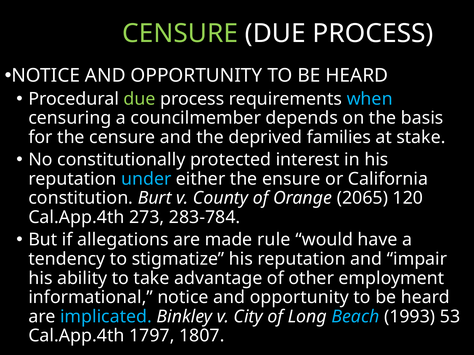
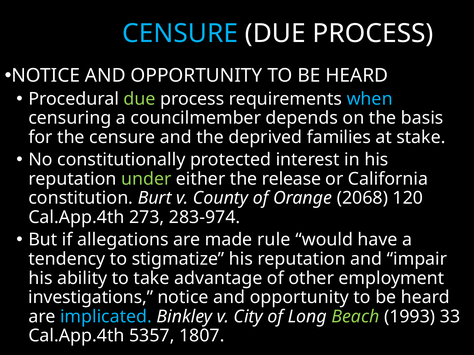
CENSURE at (180, 33) colour: light green -> light blue
under colour: light blue -> light green
ensure: ensure -> release
2065: 2065 -> 2068
283-784: 283-784 -> 283-974
informational: informational -> investigations
Beach colour: light blue -> light green
53: 53 -> 33
1797: 1797 -> 5357
